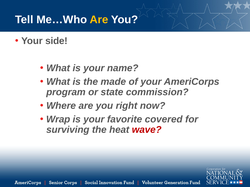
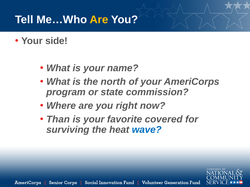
made: made -> north
Wrap: Wrap -> Than
wave colour: red -> blue
